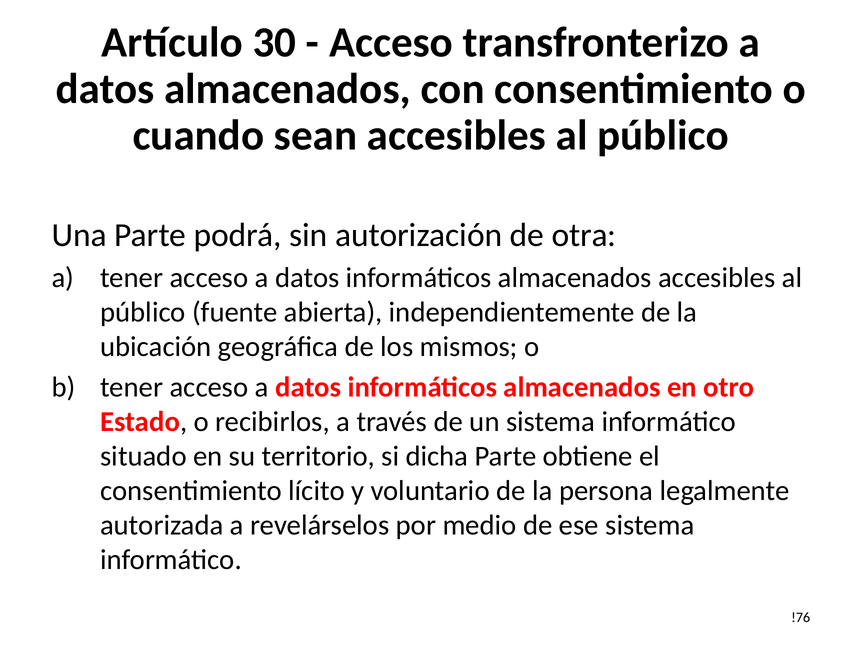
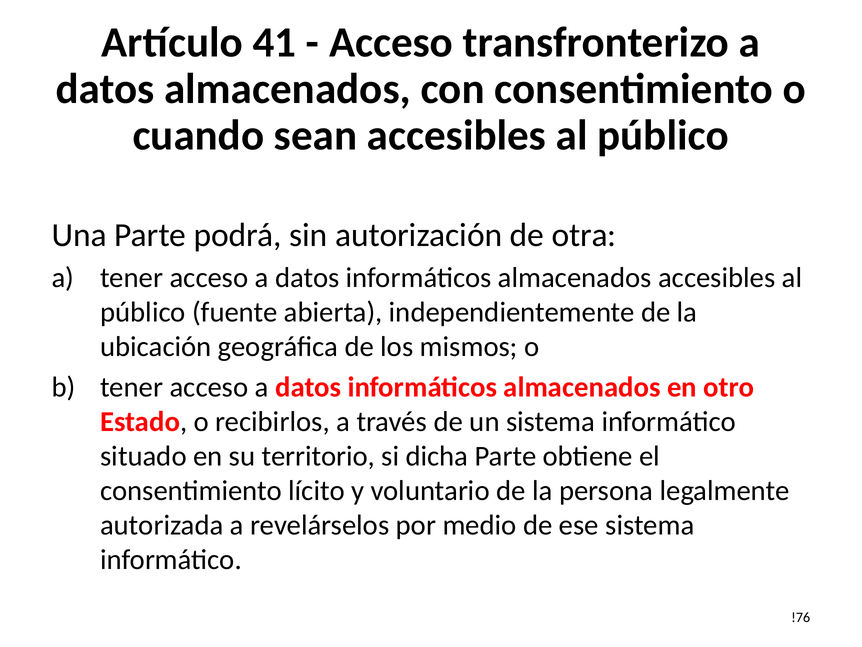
30: 30 -> 41
